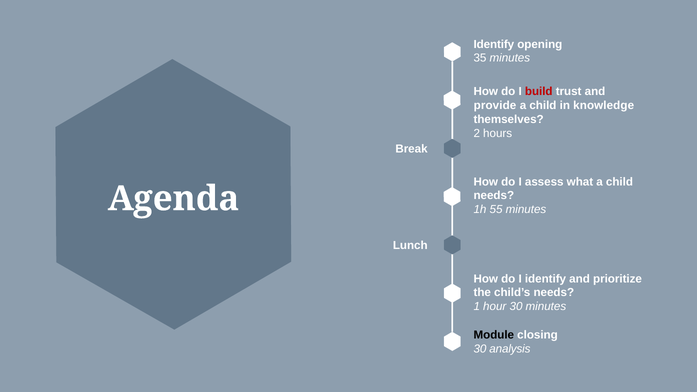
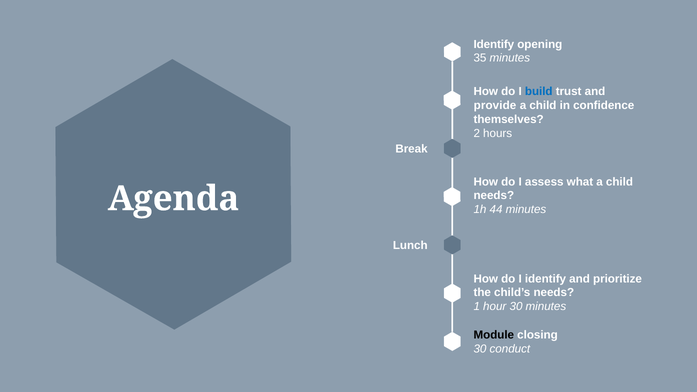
build colour: red -> blue
knowledge: knowledge -> confidence
55: 55 -> 44
analysis: analysis -> conduct
